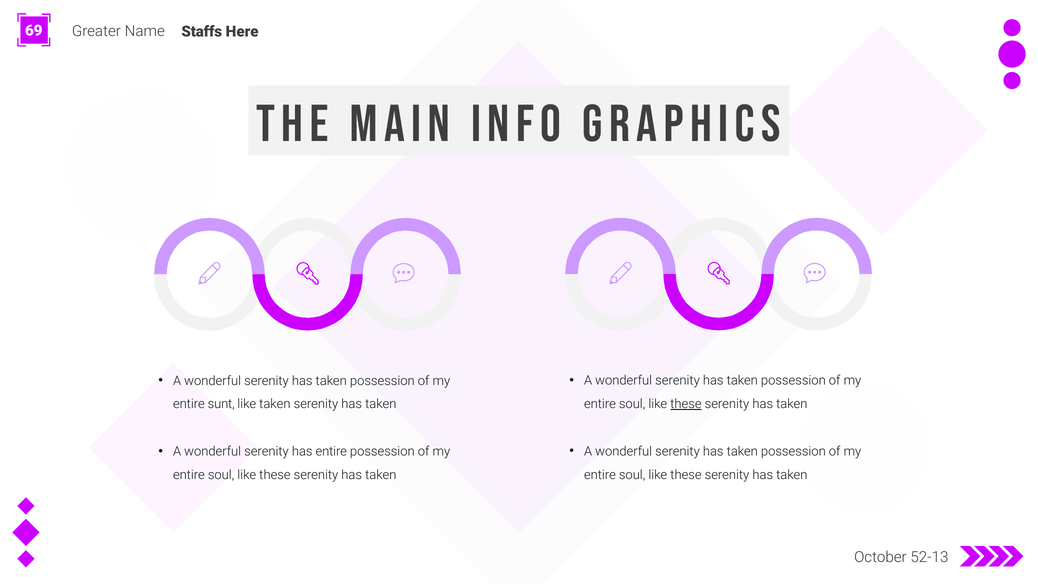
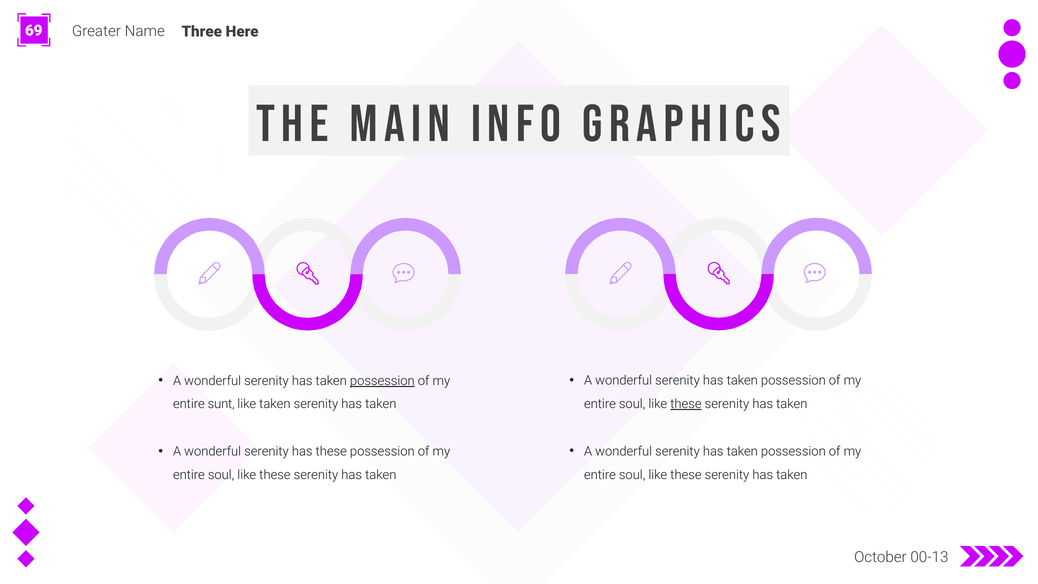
Staffs: Staffs -> Three
possession at (382, 381) underline: none -> present
has entire: entire -> these
52-13: 52-13 -> 00-13
